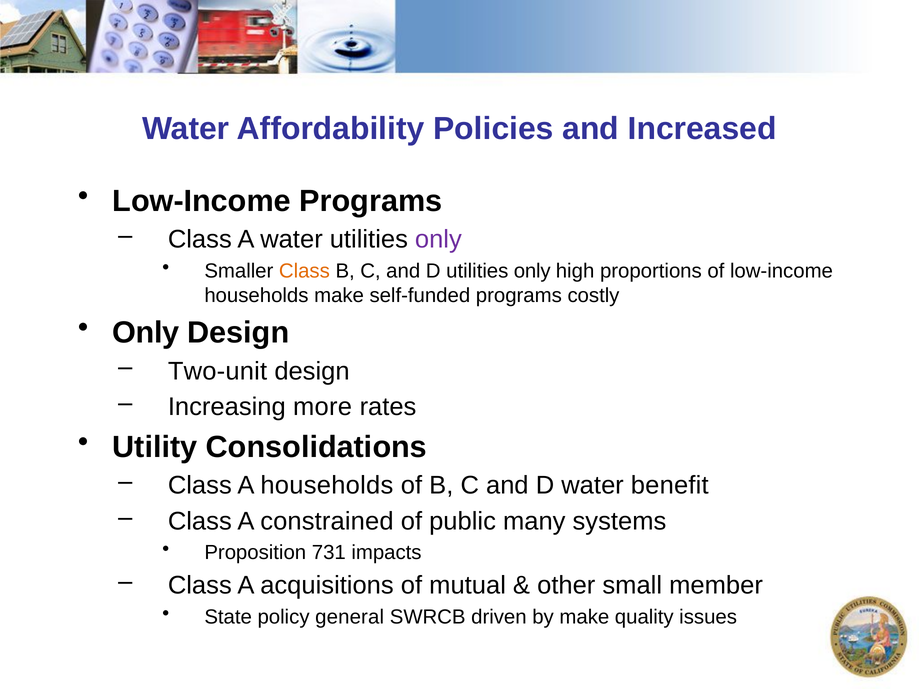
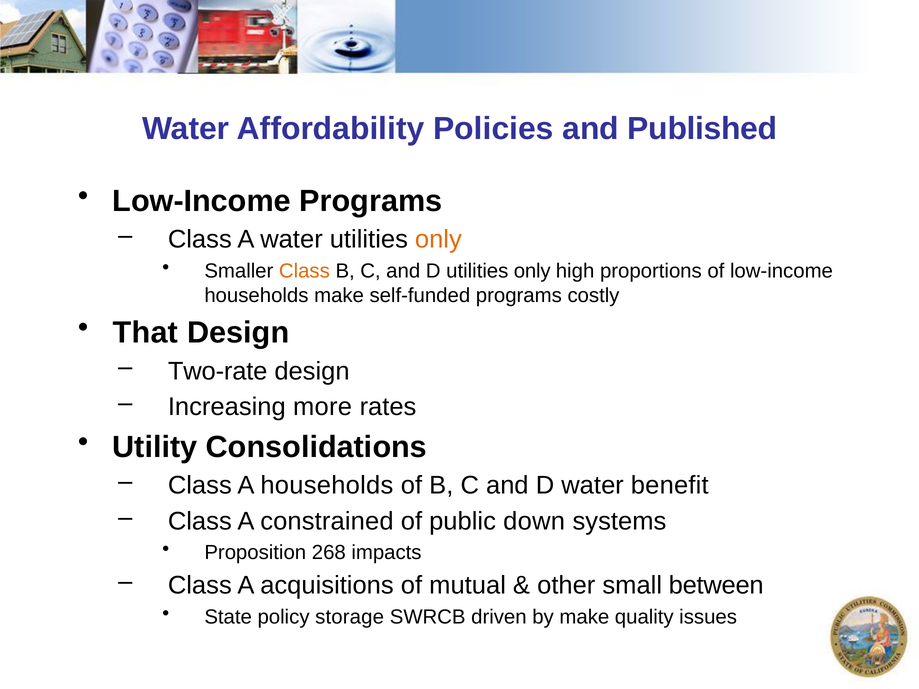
Increased: Increased -> Published
only at (438, 240) colour: purple -> orange
Only at (146, 333): Only -> That
Two-unit: Two-unit -> Two-rate
many: many -> down
731: 731 -> 268
member: member -> between
general: general -> storage
